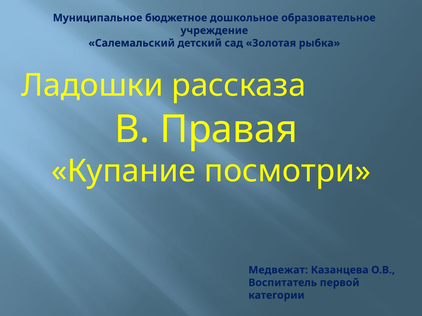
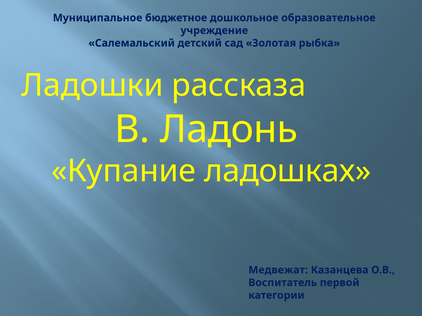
Правая: Правая -> Ладонь
посмотри: посмотри -> ладошках
